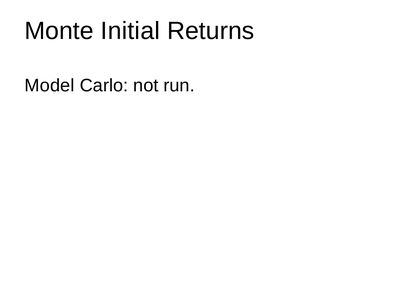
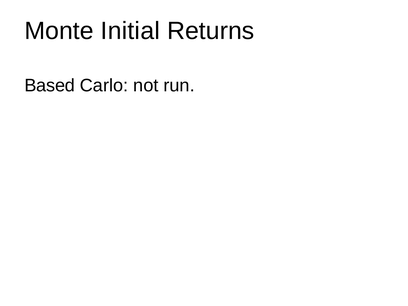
Model: Model -> Based
